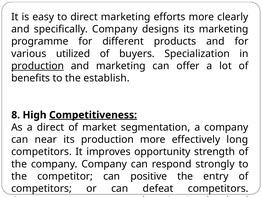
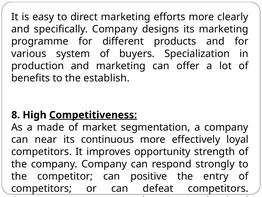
utilized: utilized -> system
production at (38, 66) underline: present -> none
a direct: direct -> made
its production: production -> continuous
effectively long: long -> loyal
